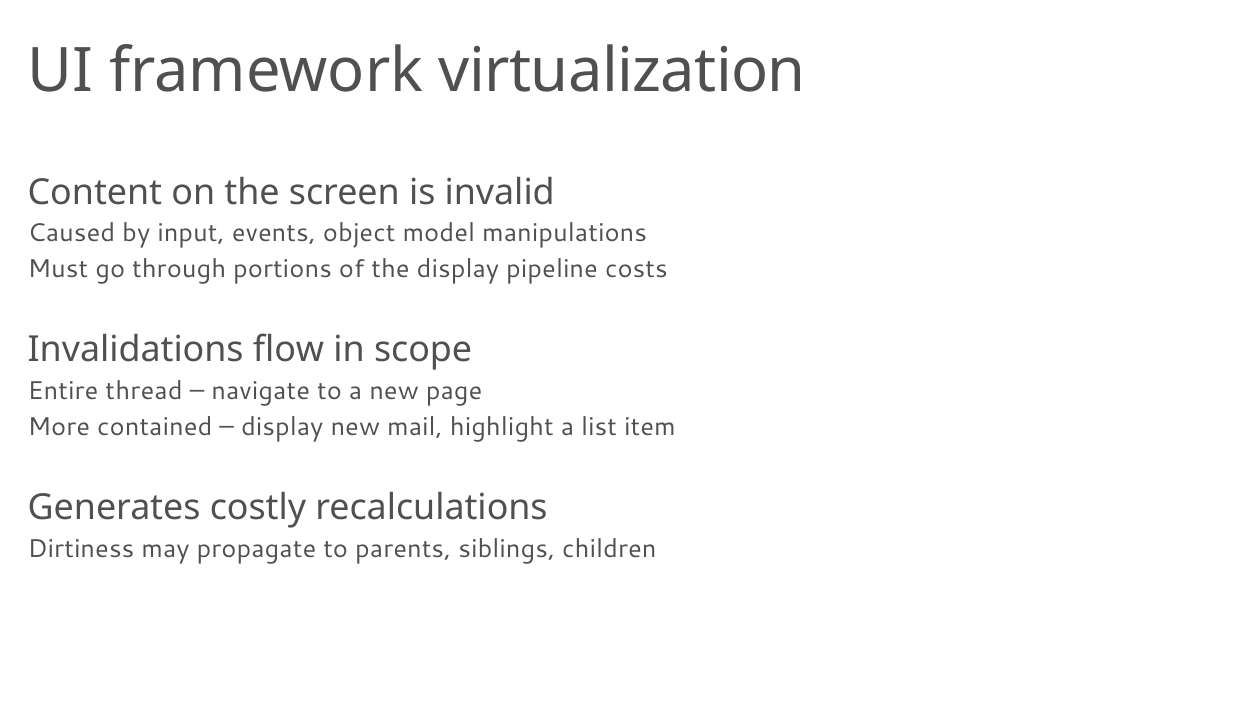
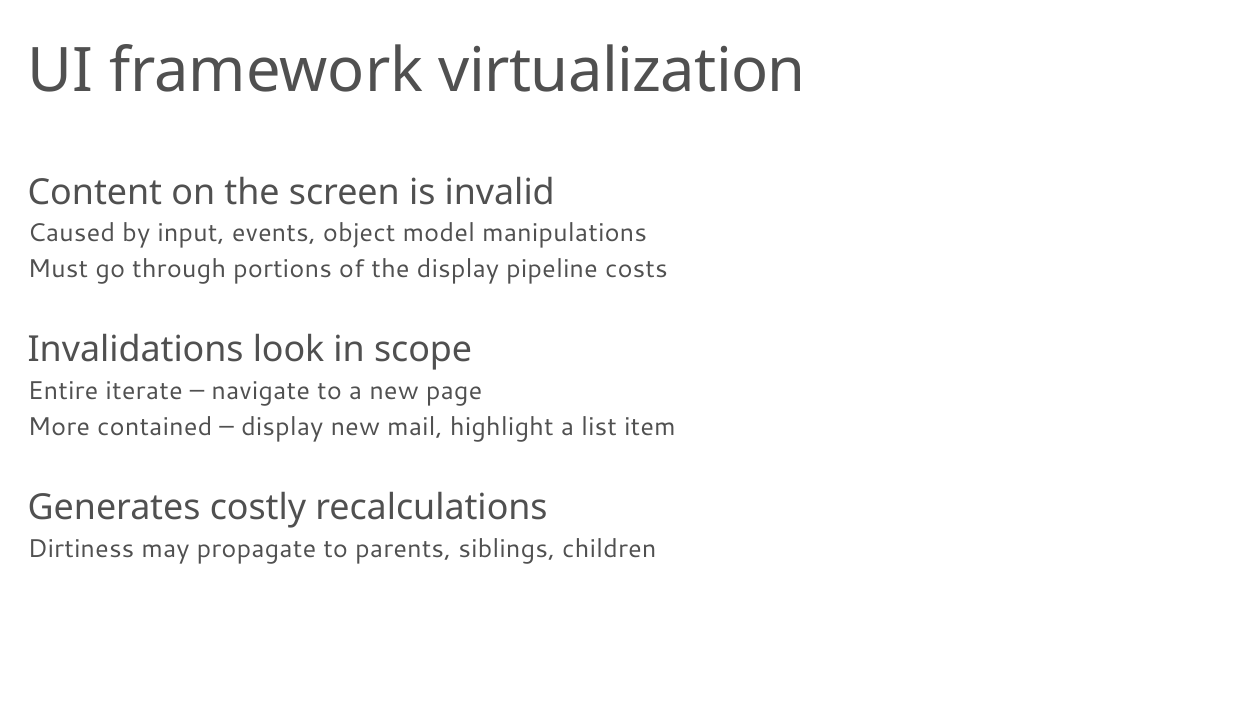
flow: flow -> look
thread: thread -> iterate
